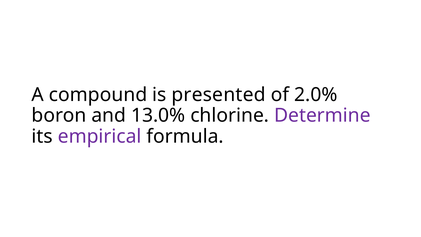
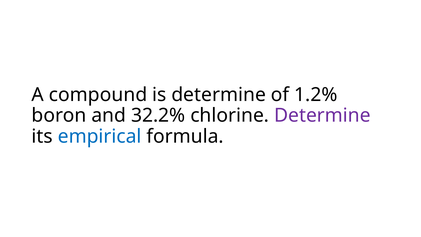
is presented: presented -> determine
2.0%: 2.0% -> 1.2%
13.0%: 13.0% -> 32.2%
empirical colour: purple -> blue
